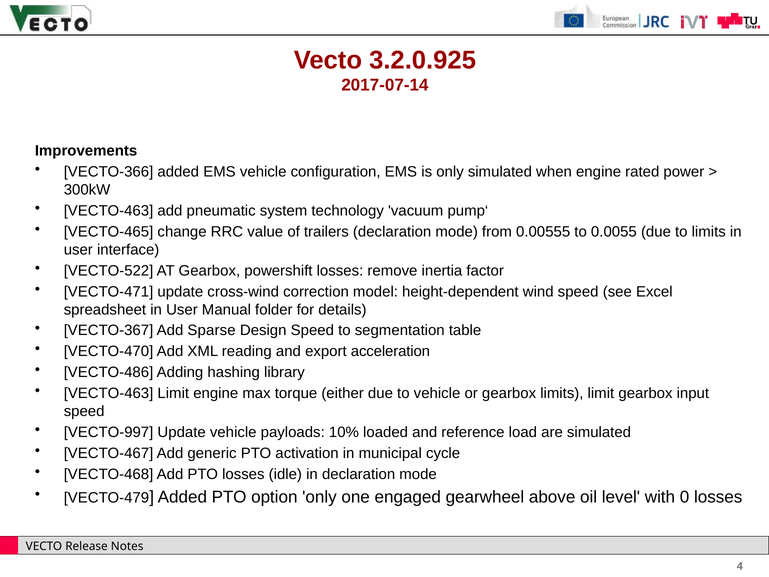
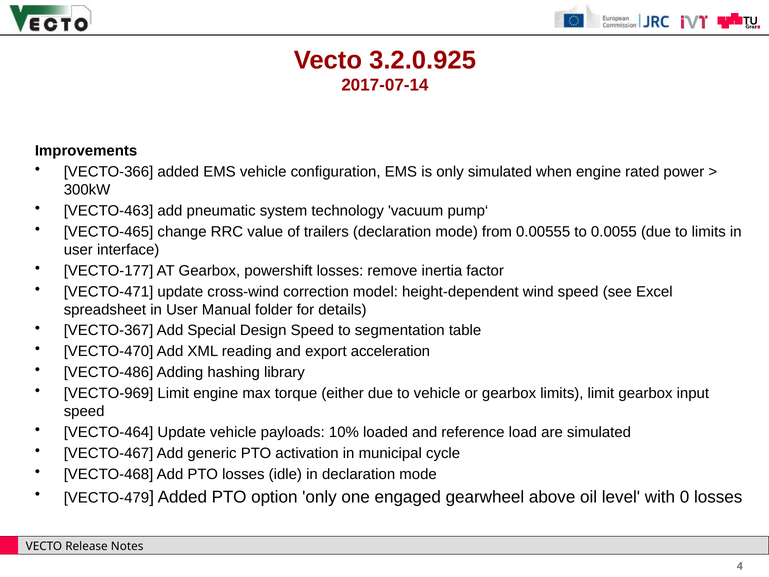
VECTO-522: VECTO-522 -> VECTO-177
Sparse: Sparse -> Special
VECTO-463 at (109, 393): VECTO-463 -> VECTO-969
VECTO-997: VECTO-997 -> VECTO-464
